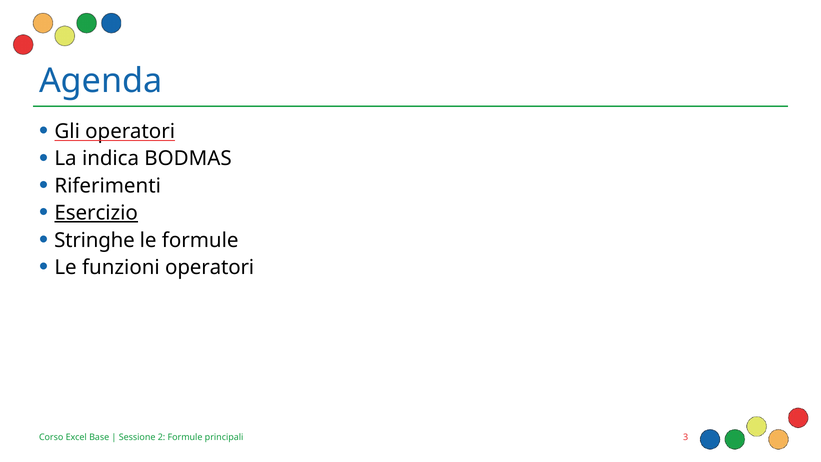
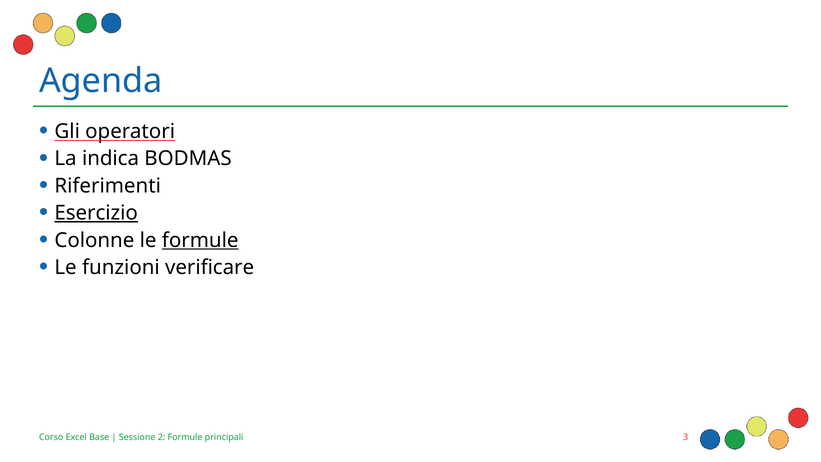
Stringhe: Stringhe -> Colonne
formule at (200, 240) underline: none -> present
funzioni operatori: operatori -> verificare
